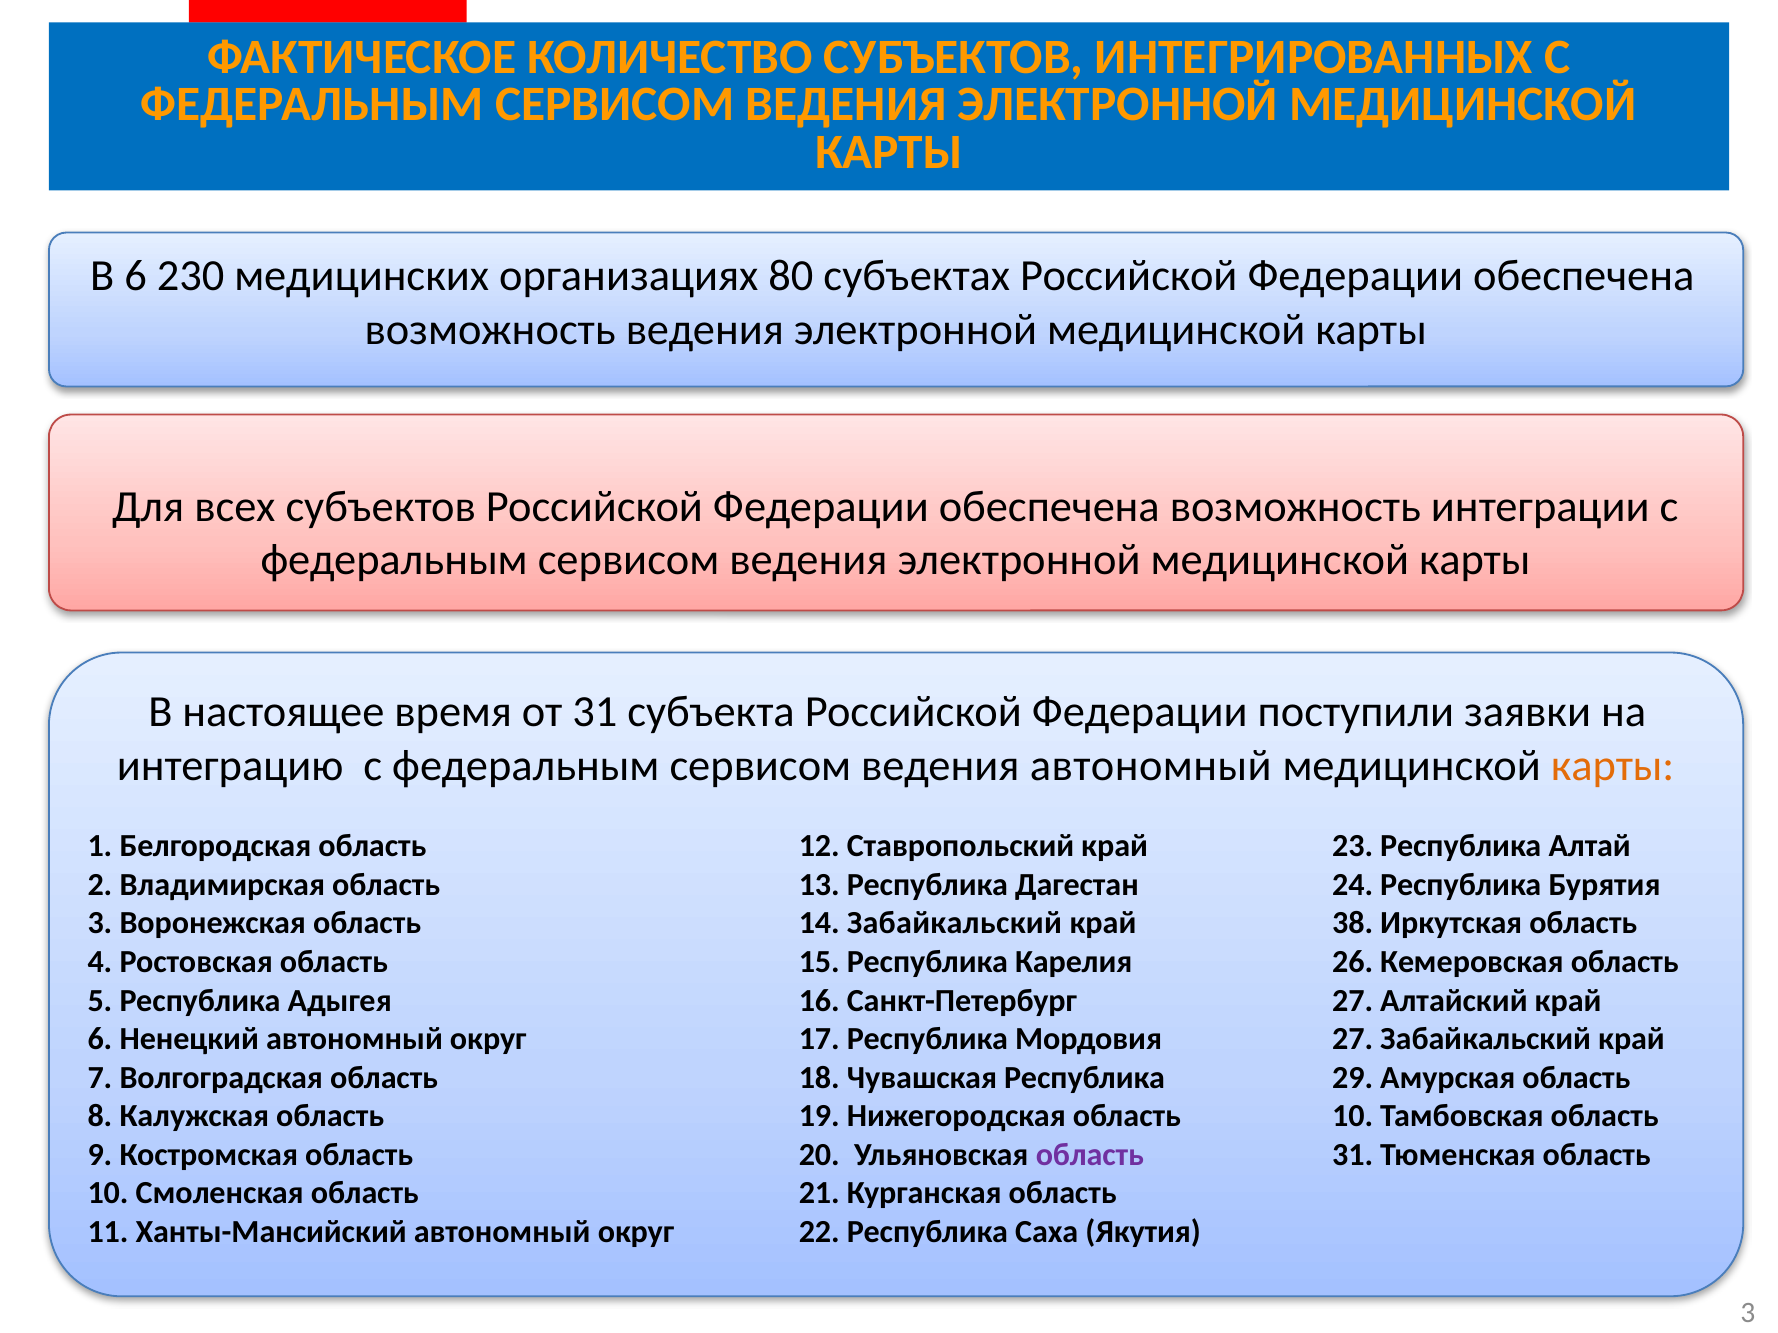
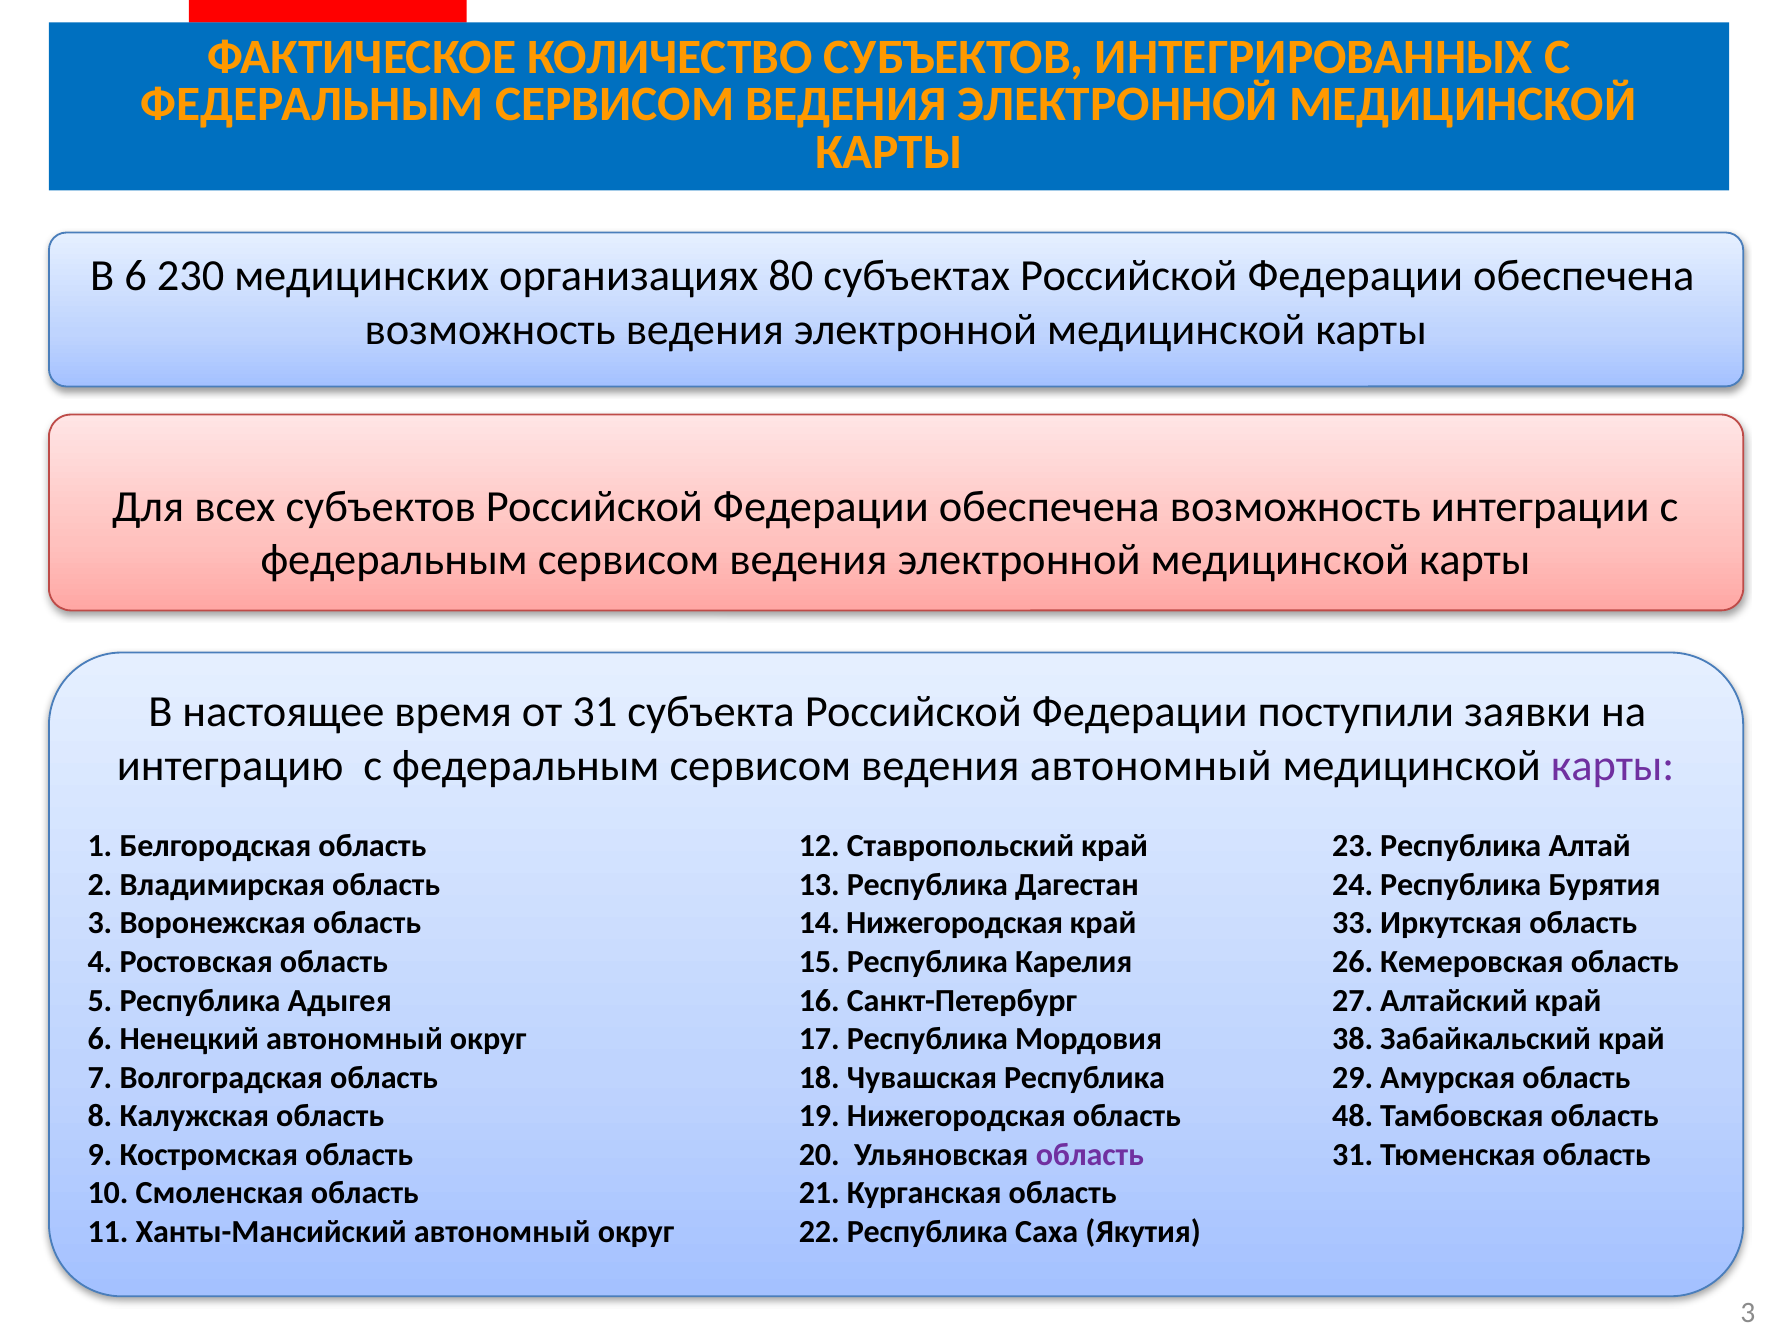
карты at (1613, 766) colour: orange -> purple
14 Забайкальский: Забайкальский -> Нижегородская
38: 38 -> 33
Мордовия 27: 27 -> 38
Нижегородская область 10: 10 -> 48
